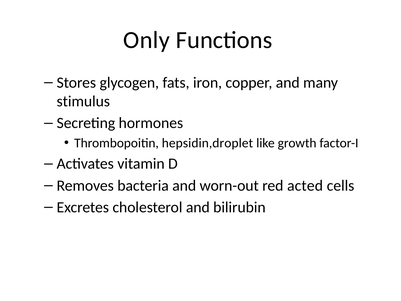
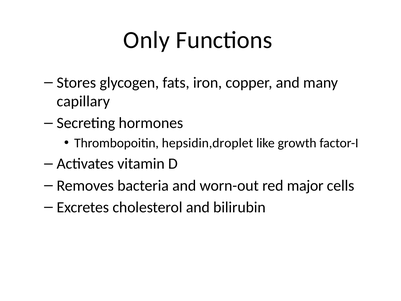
stimulus: stimulus -> capillary
acted: acted -> major
